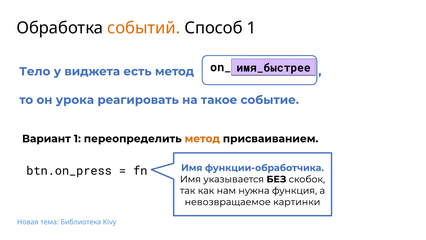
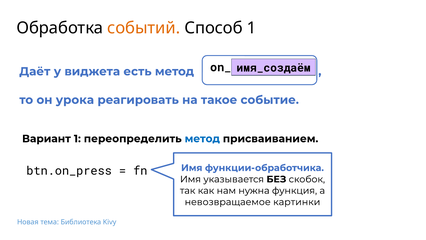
имя_быстрее: имя_быстрее -> имя_создаём
Тело: Тело -> Даёт
метод at (202, 139) colour: orange -> blue
